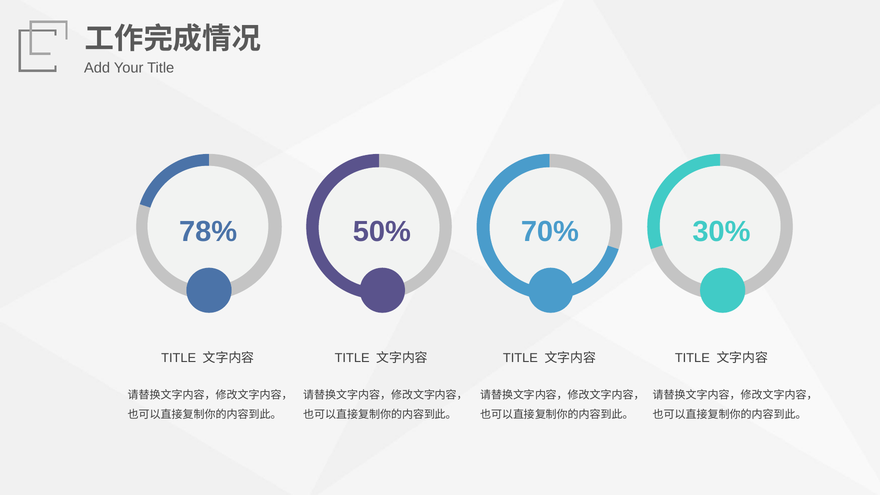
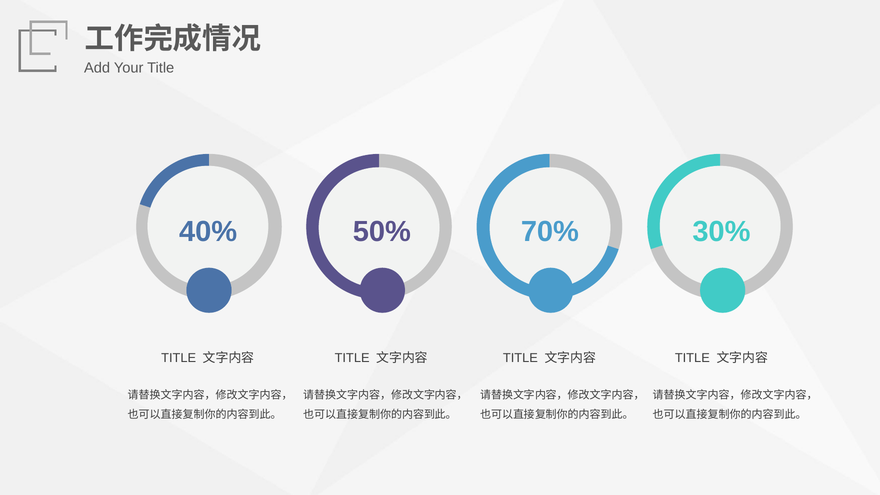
78%: 78% -> 40%
